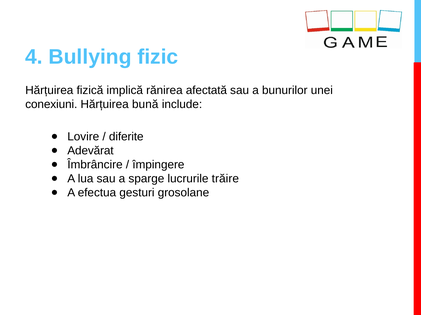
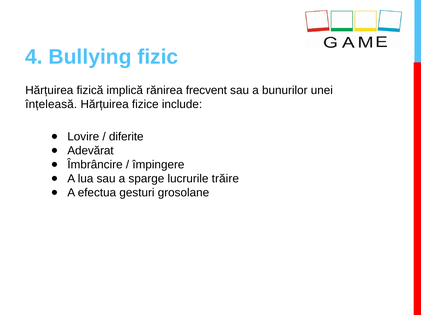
afectată: afectată -> frecvent
conexiuni: conexiuni -> înțeleasă
bună: bună -> fizice
